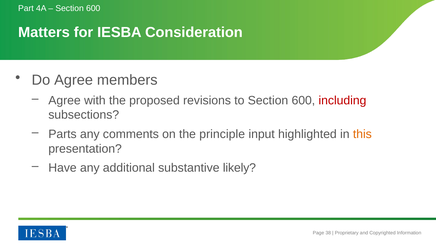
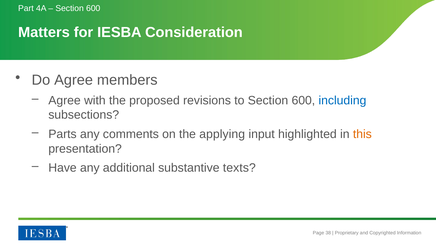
including colour: red -> blue
principle: principle -> applying
likely: likely -> texts
